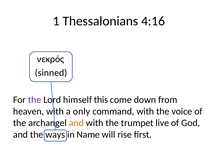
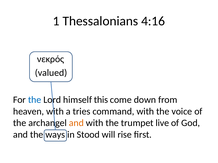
sinned: sinned -> valued
the at (35, 100) colour: purple -> blue
only: only -> tries
Name: Name -> Stood
